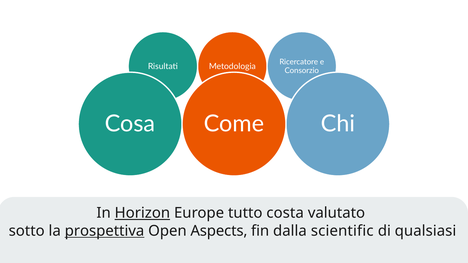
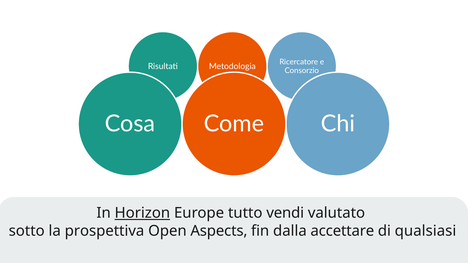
costa: costa -> vendi
prospettiva underline: present -> none
scientific: scientific -> accettare
